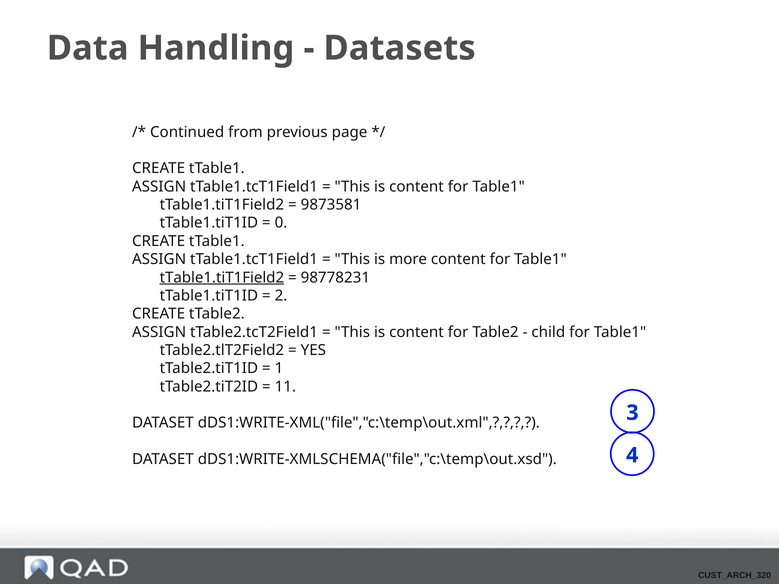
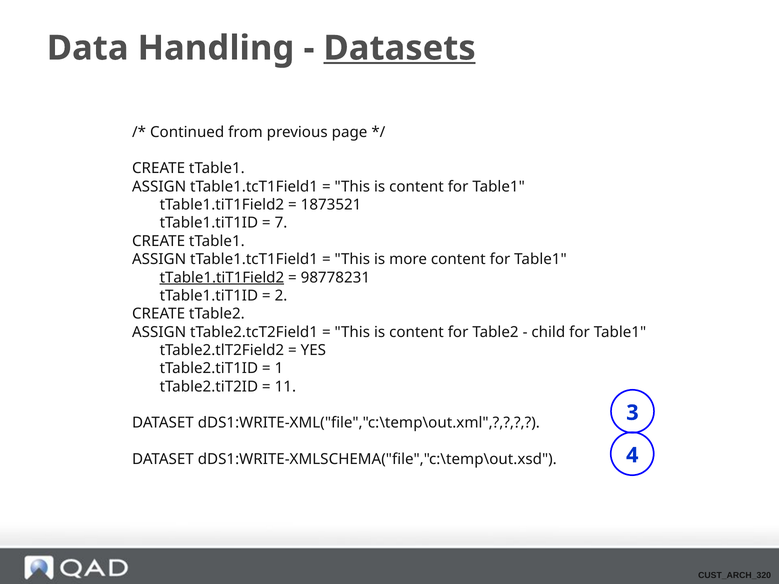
Datasets underline: none -> present
9873581: 9873581 -> 1873521
0: 0 -> 7
